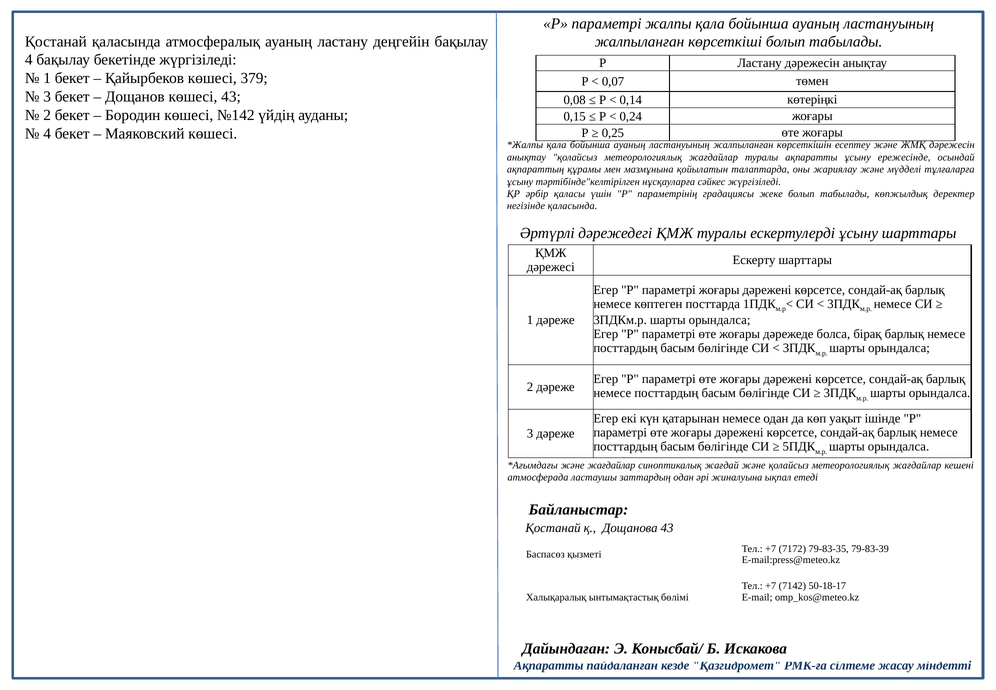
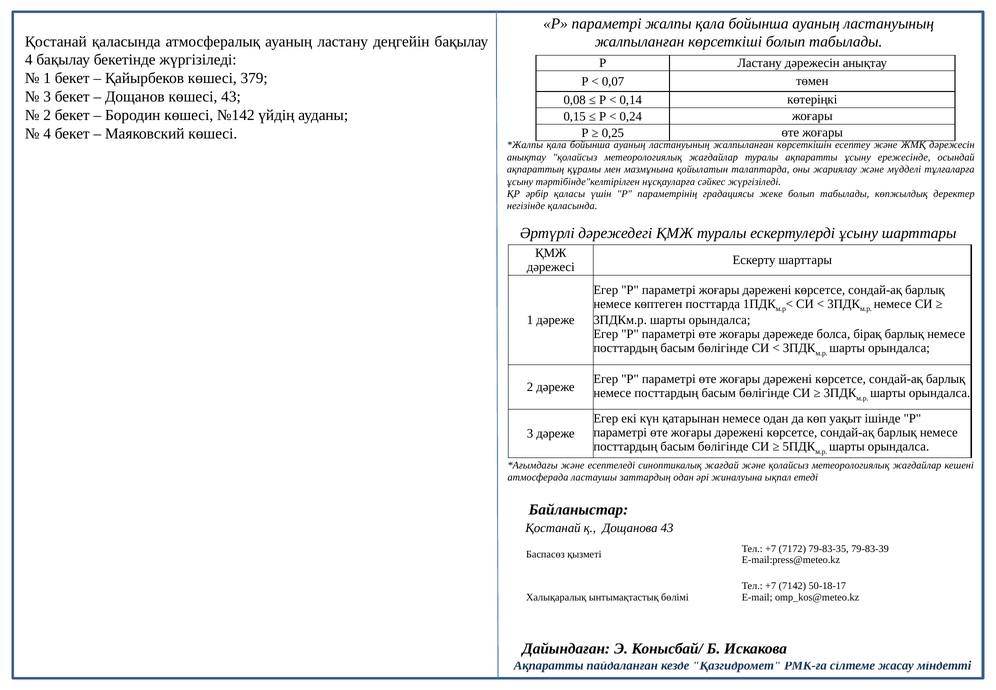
және жағдайлар: жағдайлар -> есептеледі
